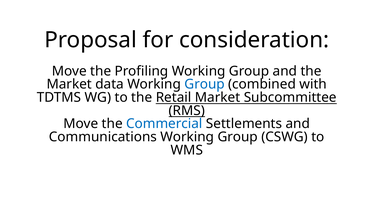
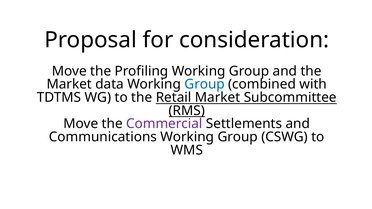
Commercial colour: blue -> purple
